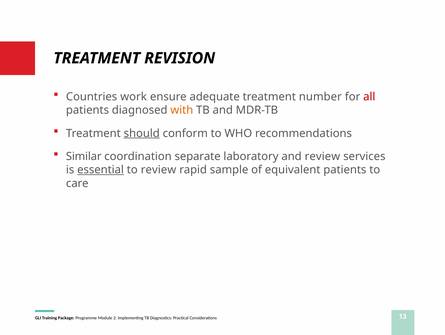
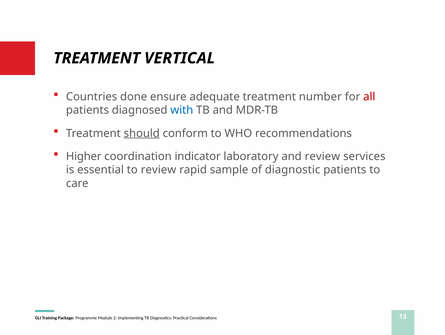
REVISION: REVISION -> VERTICAL
work: work -> done
with colour: orange -> blue
Similar: Similar -> Higher
separate: separate -> indicator
essential underline: present -> none
equivalent: equivalent -> diagnostic
